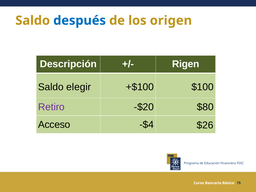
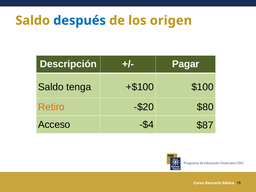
Rigen: Rigen -> Pagar
elegir: elegir -> tenga
Retiro colour: purple -> orange
$26: $26 -> $87
